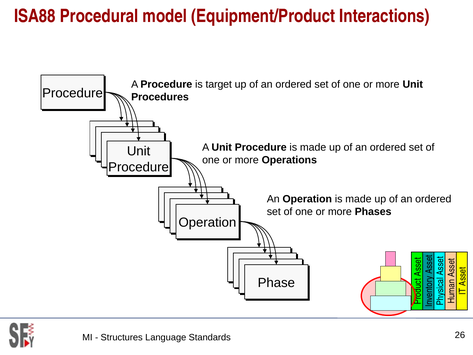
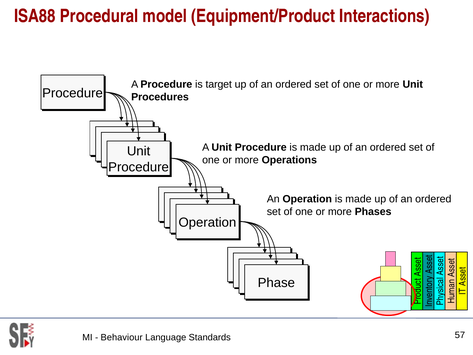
Structures: Structures -> Behaviour
26: 26 -> 57
